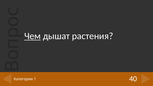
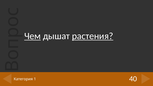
растения underline: none -> present
